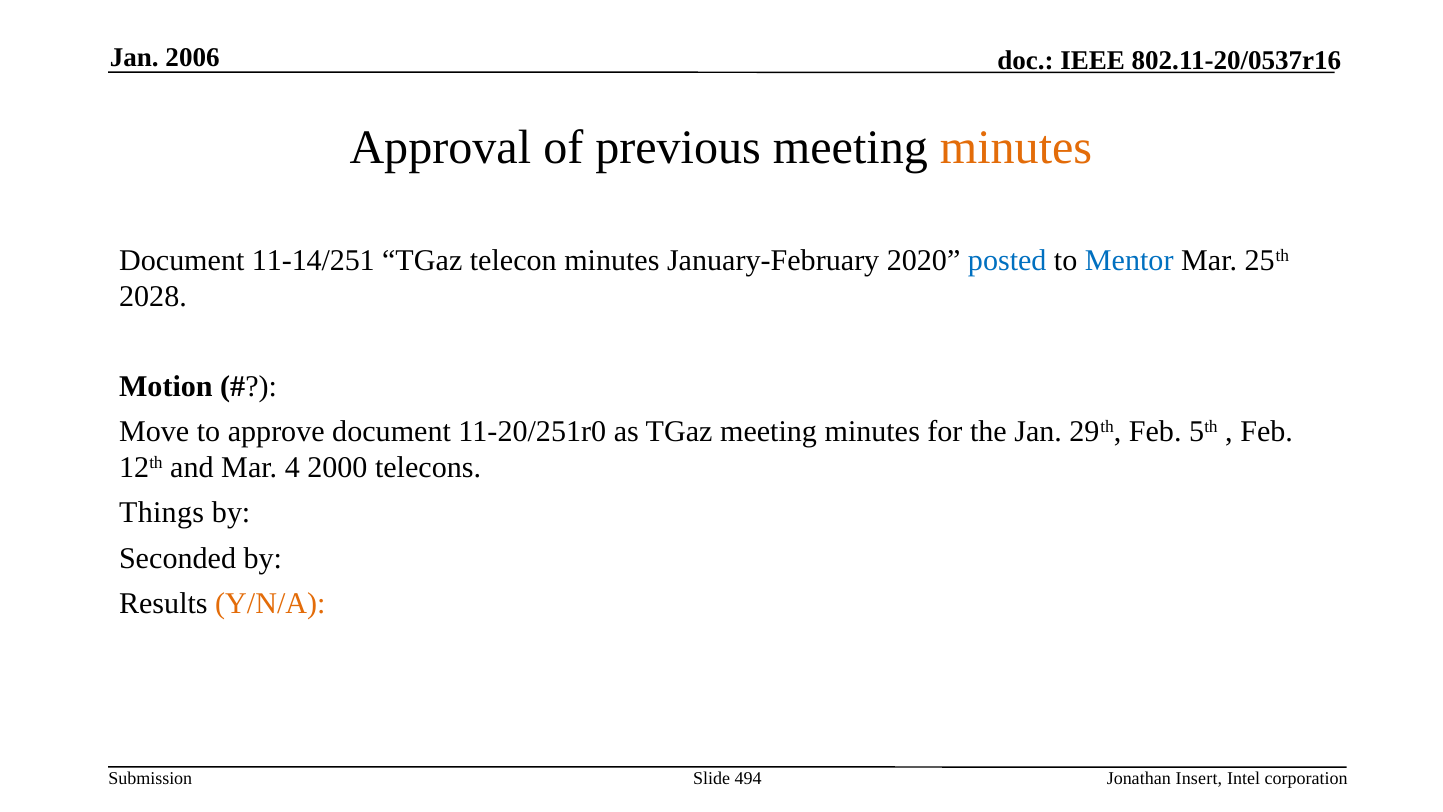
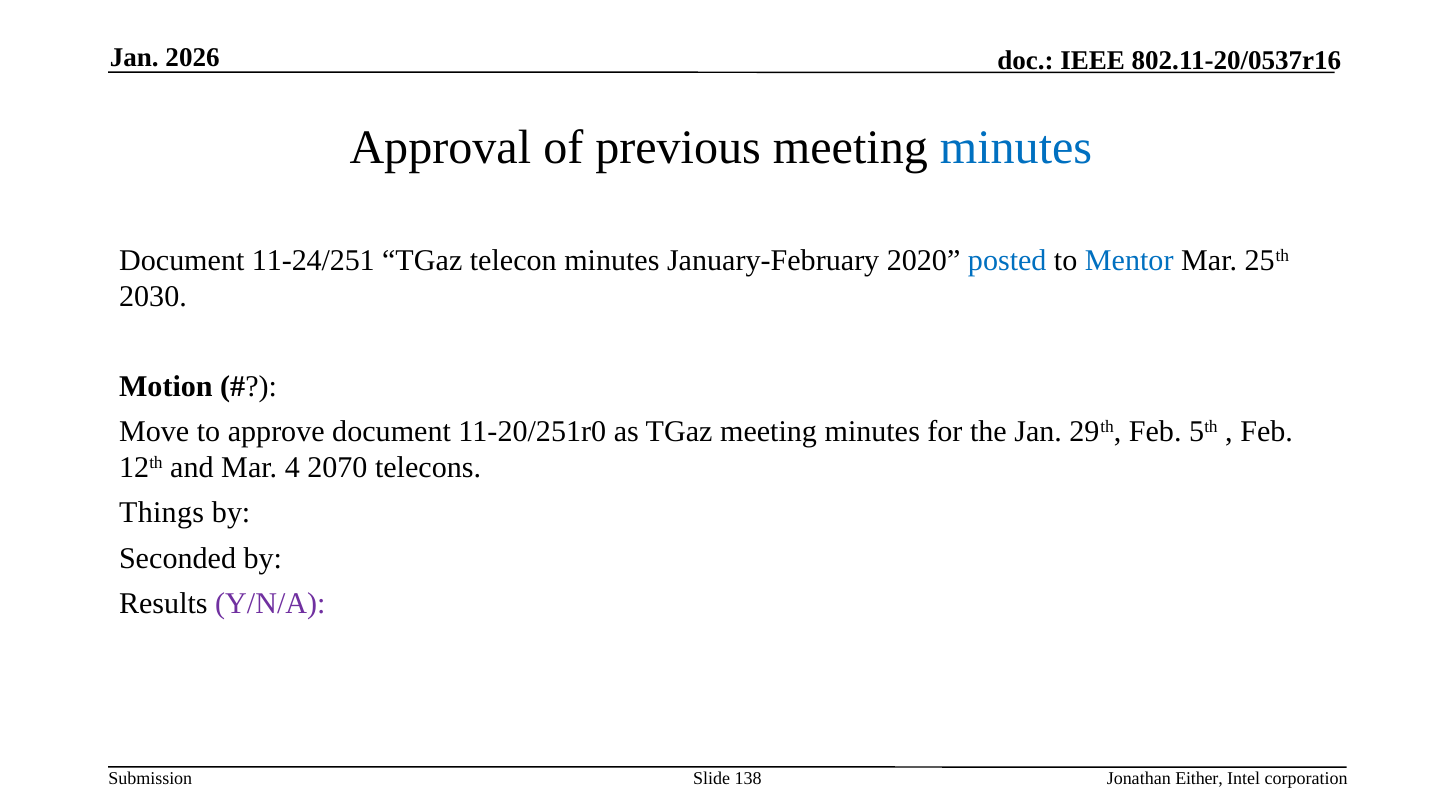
2006: 2006 -> 2026
minutes at (1016, 148) colour: orange -> blue
11-14/251: 11-14/251 -> 11-24/251
2028: 2028 -> 2030
2000: 2000 -> 2070
Y/N/A colour: orange -> purple
494: 494 -> 138
Insert: Insert -> Either
